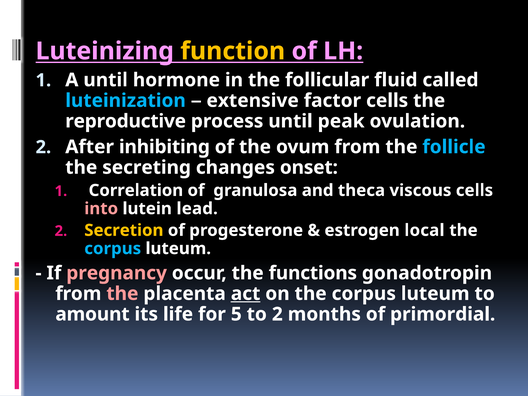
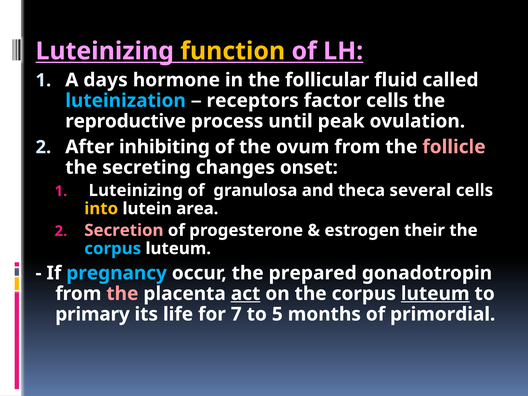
A until: until -> days
extensive: extensive -> receptors
follicle colour: light blue -> pink
Correlation at (136, 190): Correlation -> Luteinizing
viscous: viscous -> several
into colour: pink -> yellow
lead: lead -> area
Secretion colour: yellow -> pink
local: local -> their
pregnancy colour: pink -> light blue
functions: functions -> prepared
luteum at (435, 294) underline: none -> present
amount: amount -> primary
5: 5 -> 7
to 2: 2 -> 5
